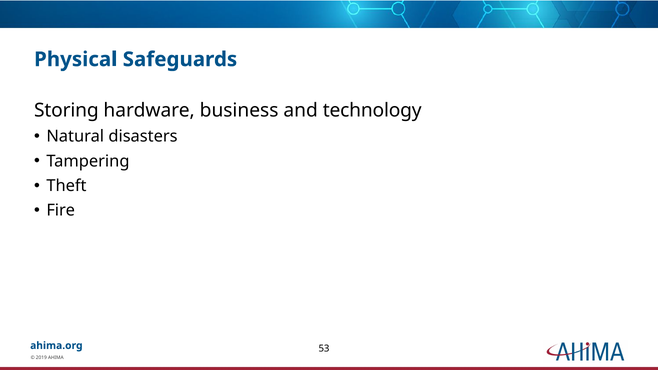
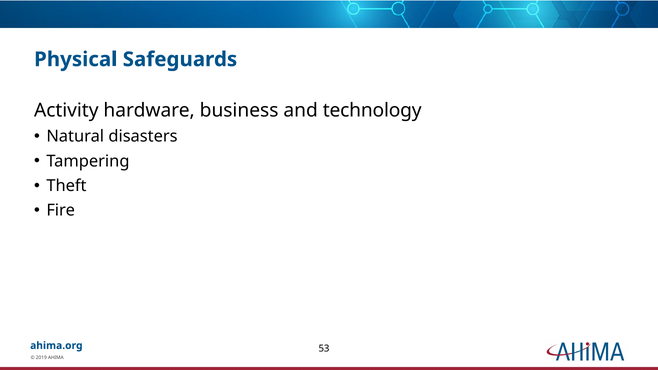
Storing: Storing -> Activity
